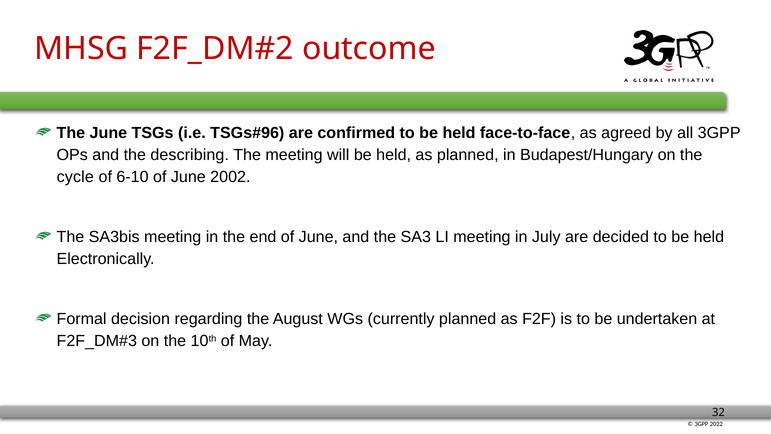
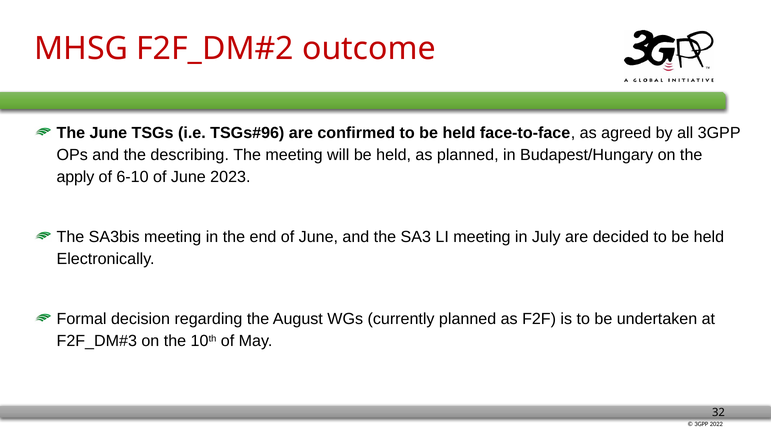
cycle: cycle -> apply
2002: 2002 -> 2023
